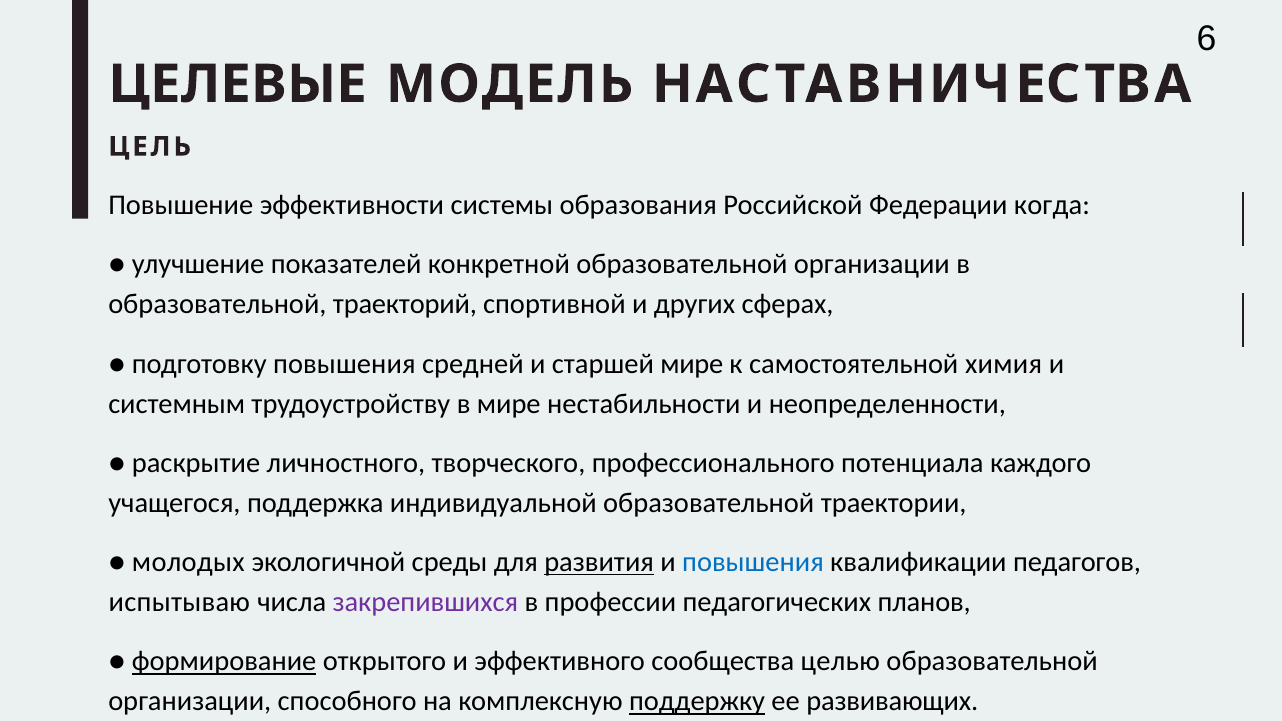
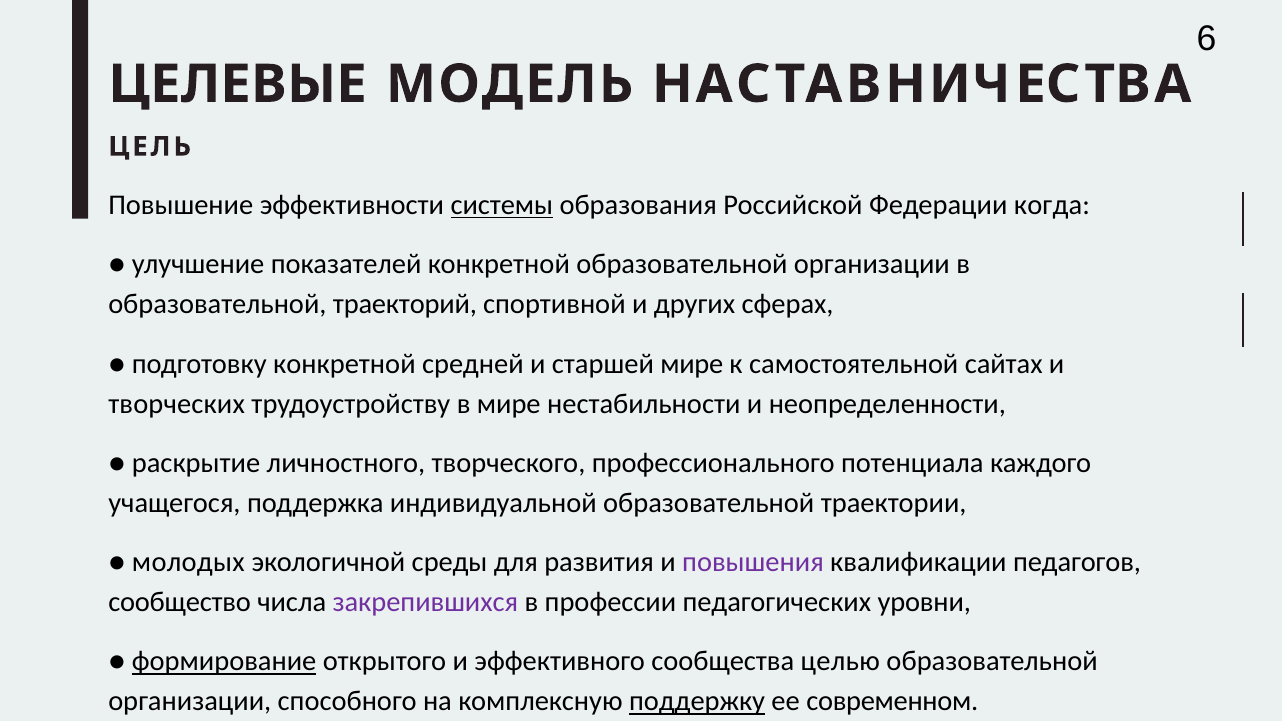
системы underline: none -> present
подготовку повышения: повышения -> конкретной
химия: химия -> сайтах
системным: системным -> творческих
развития underline: present -> none
повышения at (753, 562) colour: blue -> purple
испытываю: испытываю -> сообщество
планов: планов -> уровни
развивающих: развивающих -> современном
